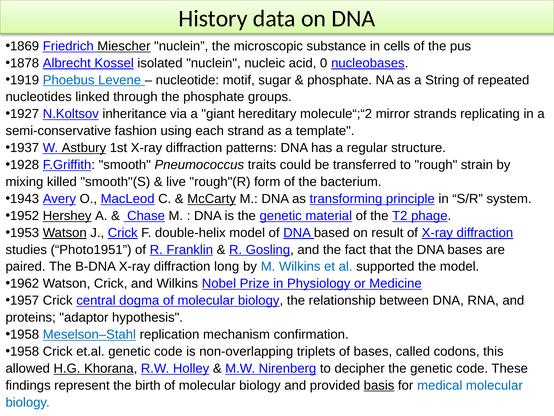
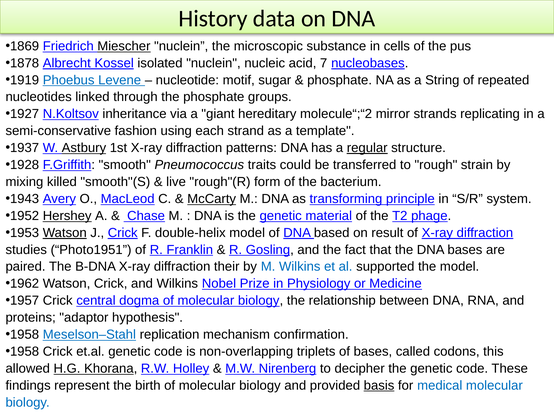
0: 0 -> 7
regular underline: none -> present
long: long -> their
